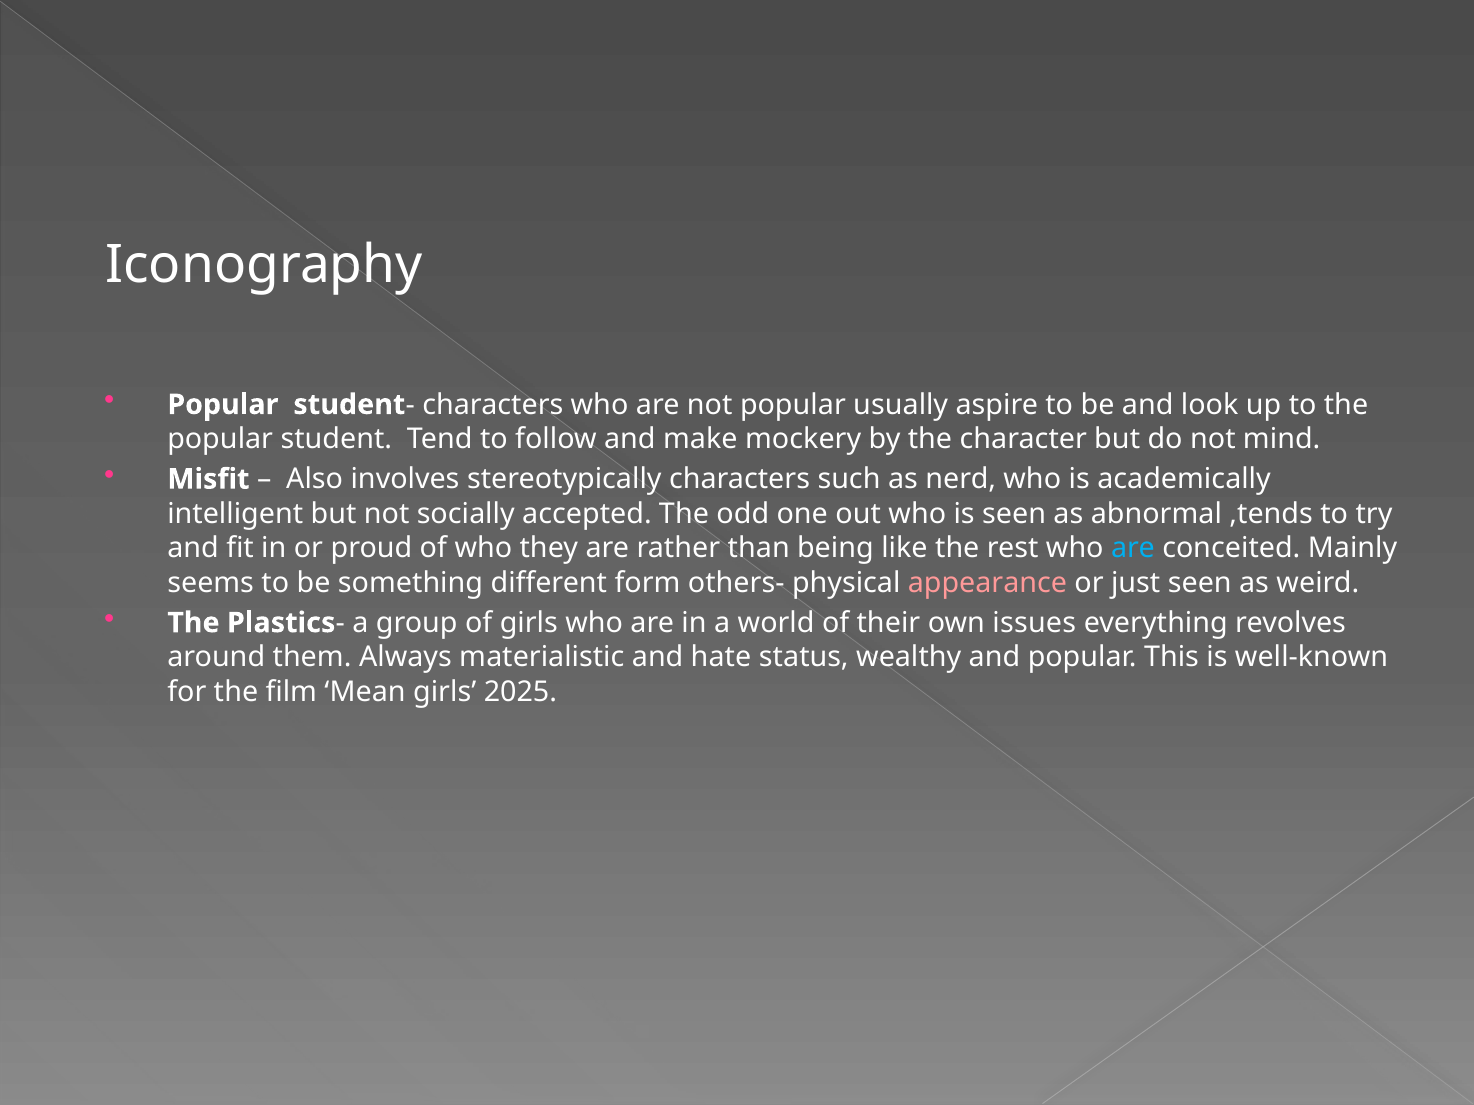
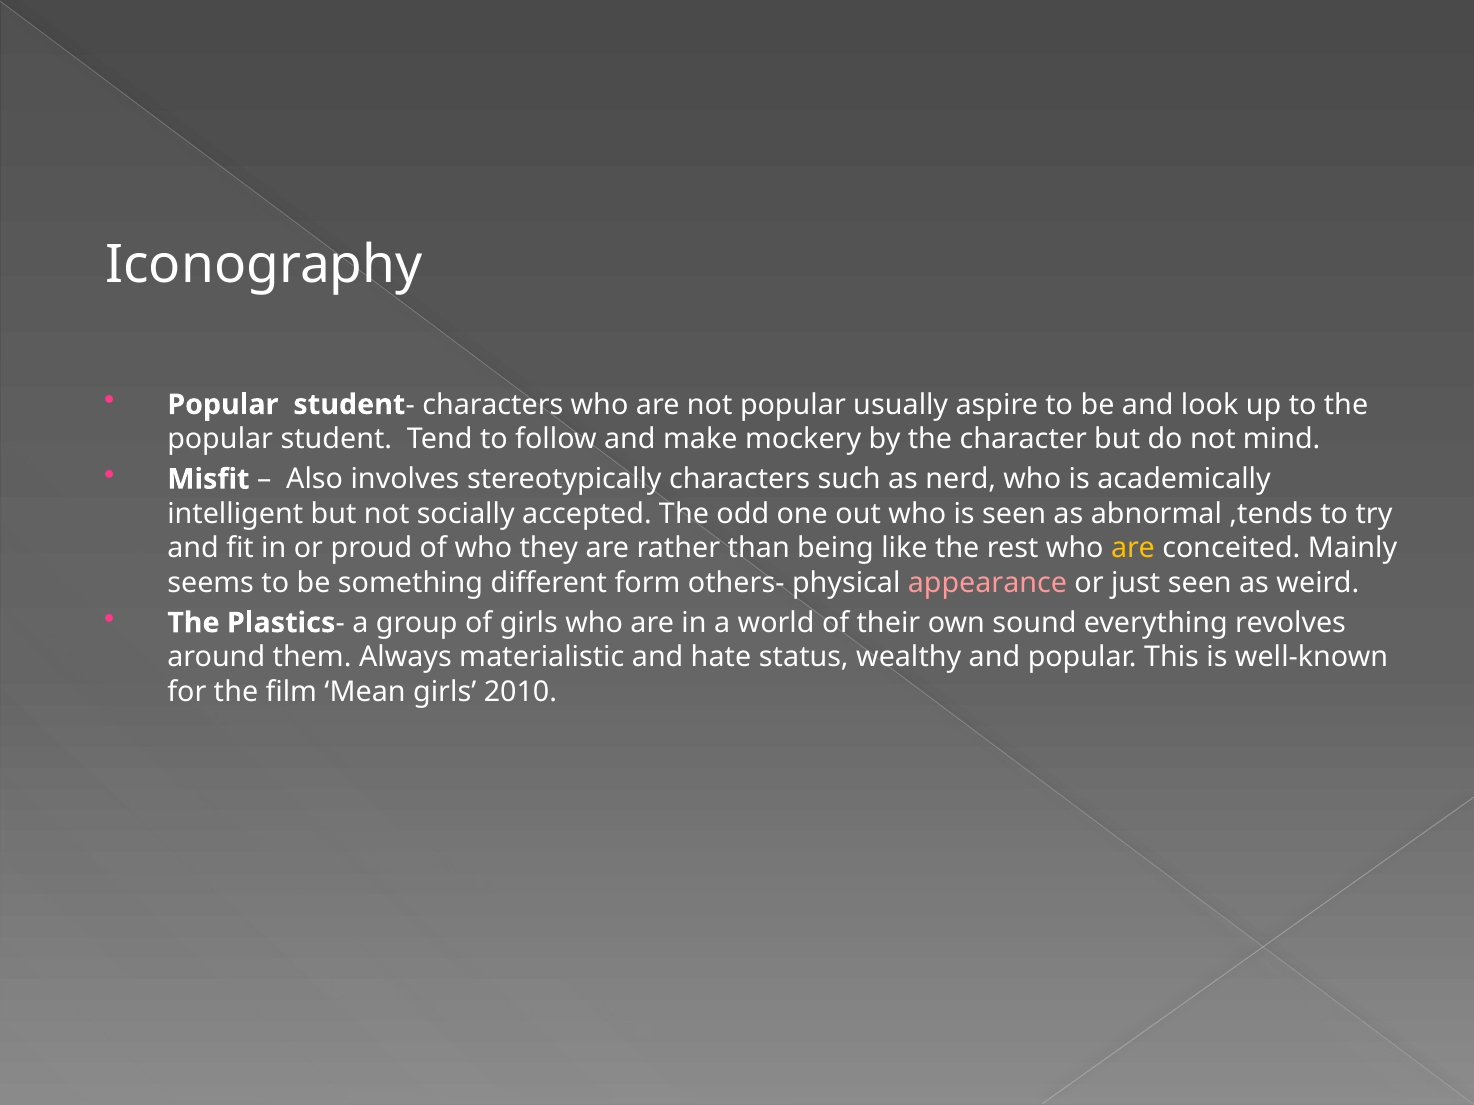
are at (1133, 548) colour: light blue -> yellow
issues: issues -> sound
2025: 2025 -> 2010
